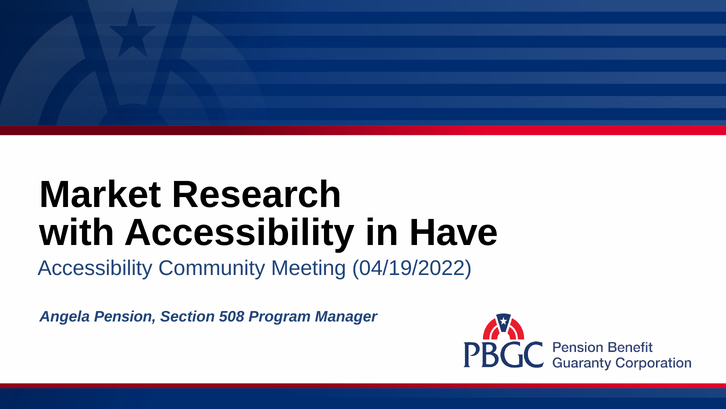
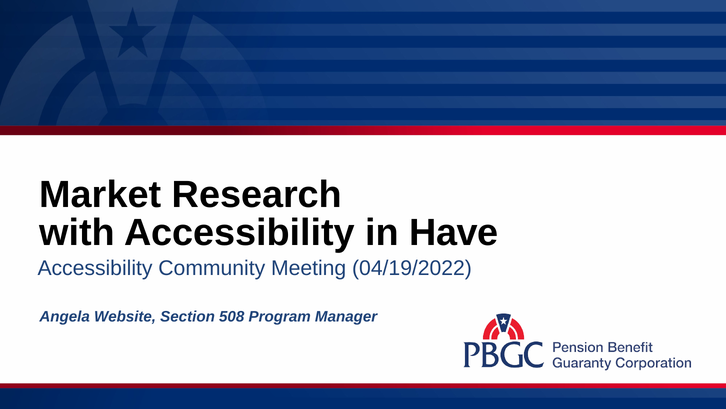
Pension: Pension -> Website
